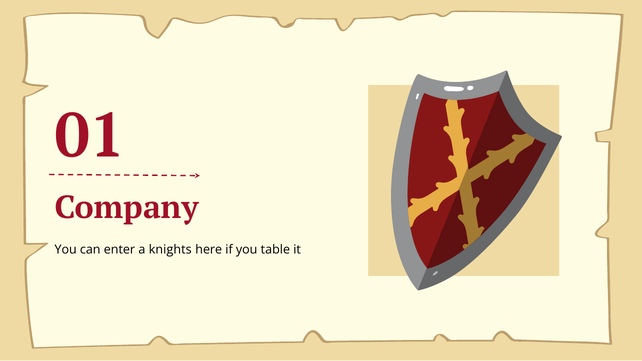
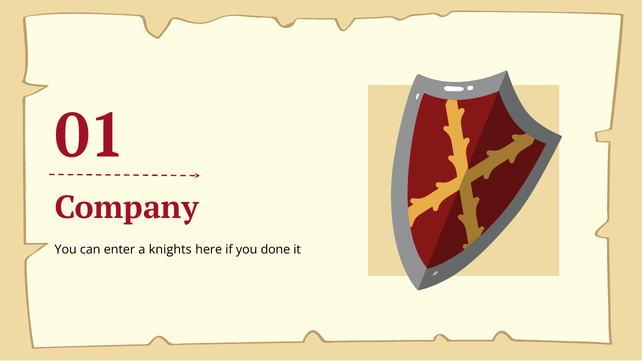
table: table -> done
